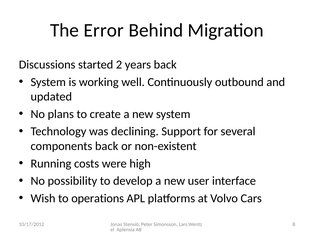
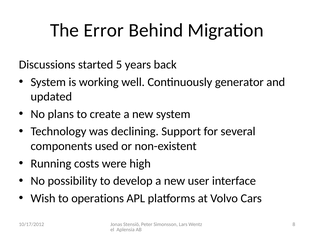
2: 2 -> 5
outbound: outbound -> generator
components back: back -> used
